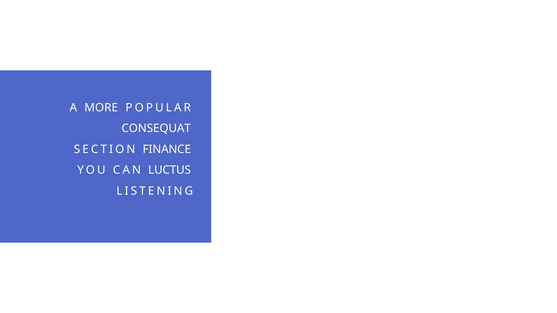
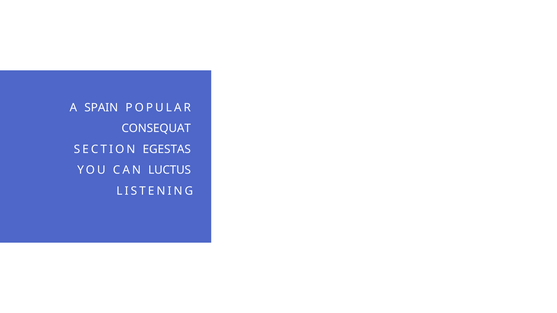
MORE: MORE -> SPAIN
FINANCE: FINANCE -> EGESTAS
